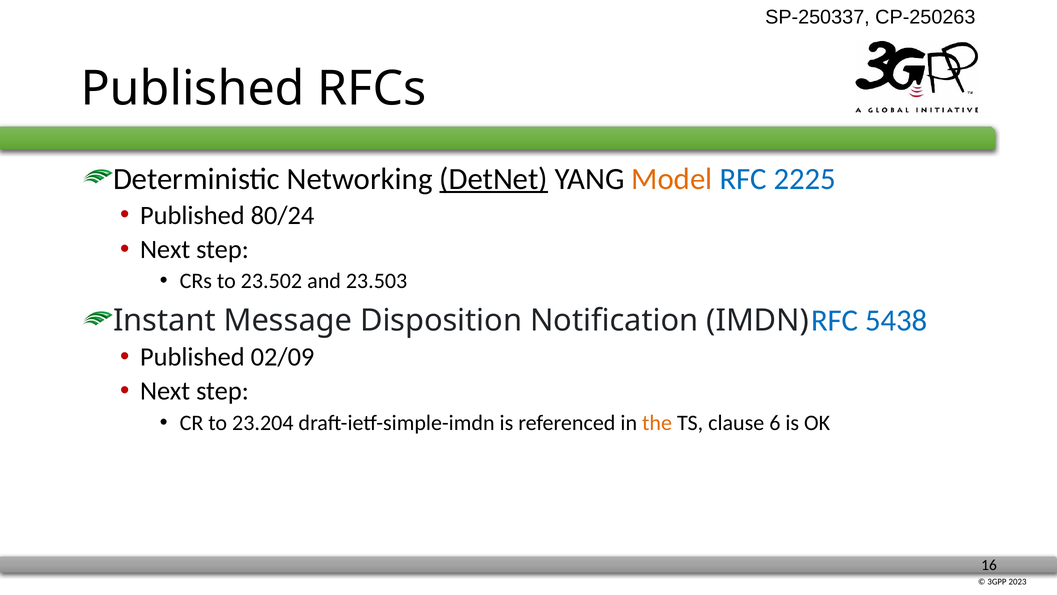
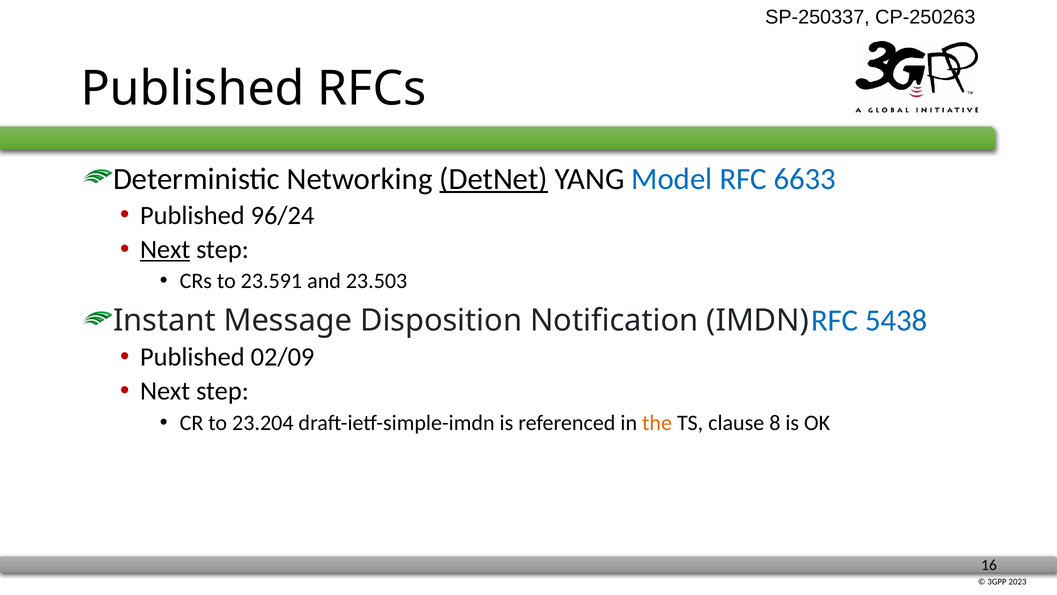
Model colour: orange -> blue
2225: 2225 -> 6633
80/24: 80/24 -> 96/24
Next at (165, 249) underline: none -> present
23.502: 23.502 -> 23.591
6: 6 -> 8
